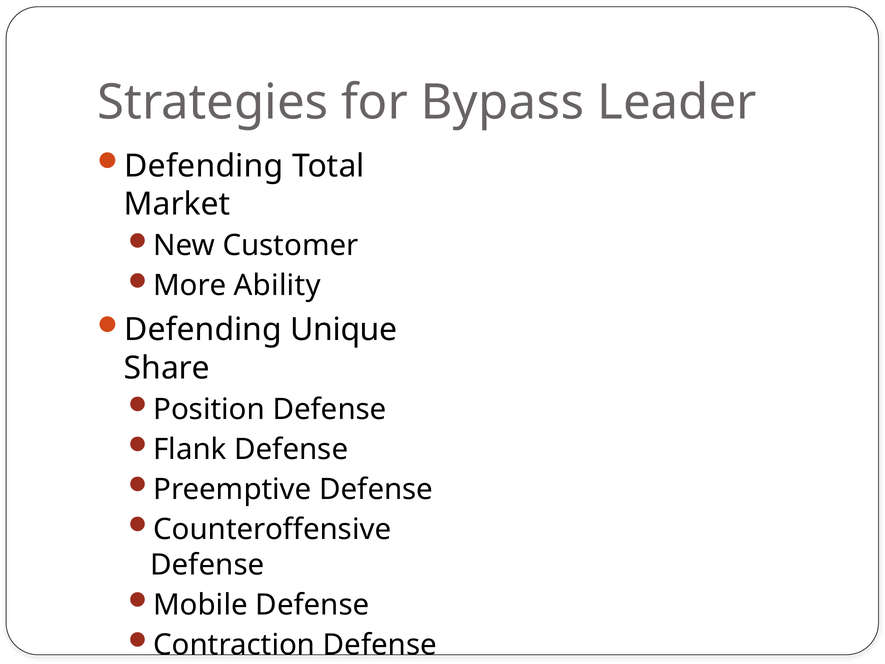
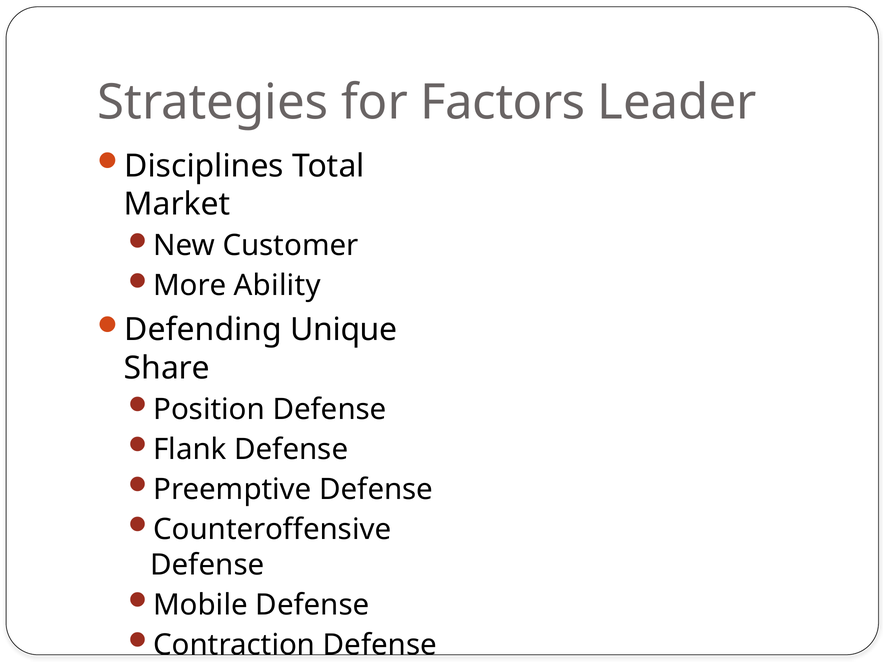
Bypass: Bypass -> Factors
Defending at (204, 166): Defending -> Disciplines
